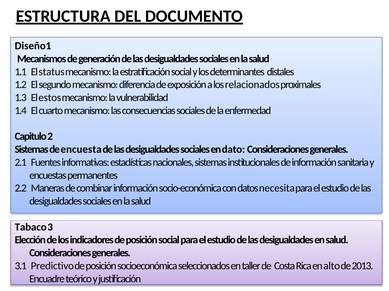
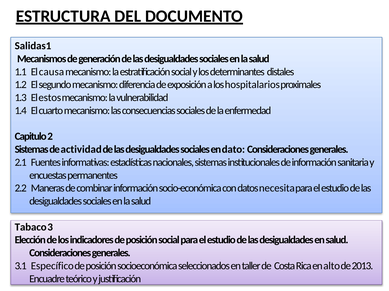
Diseño1: Diseño1 -> Salidas1
status: status -> causa
relacionados: relacionados -> hospitalarios
encuesta: encuesta -> actividad
Predictivo: Predictivo -> Específico
